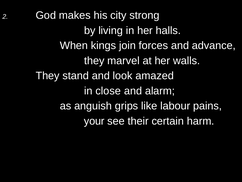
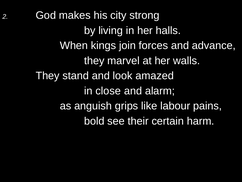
your: your -> bold
